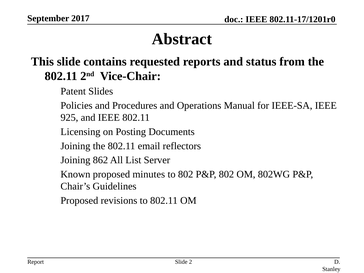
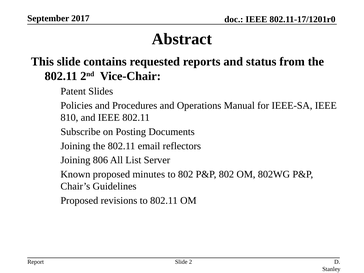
925: 925 -> 810
Licensing: Licensing -> Subscribe
862: 862 -> 806
